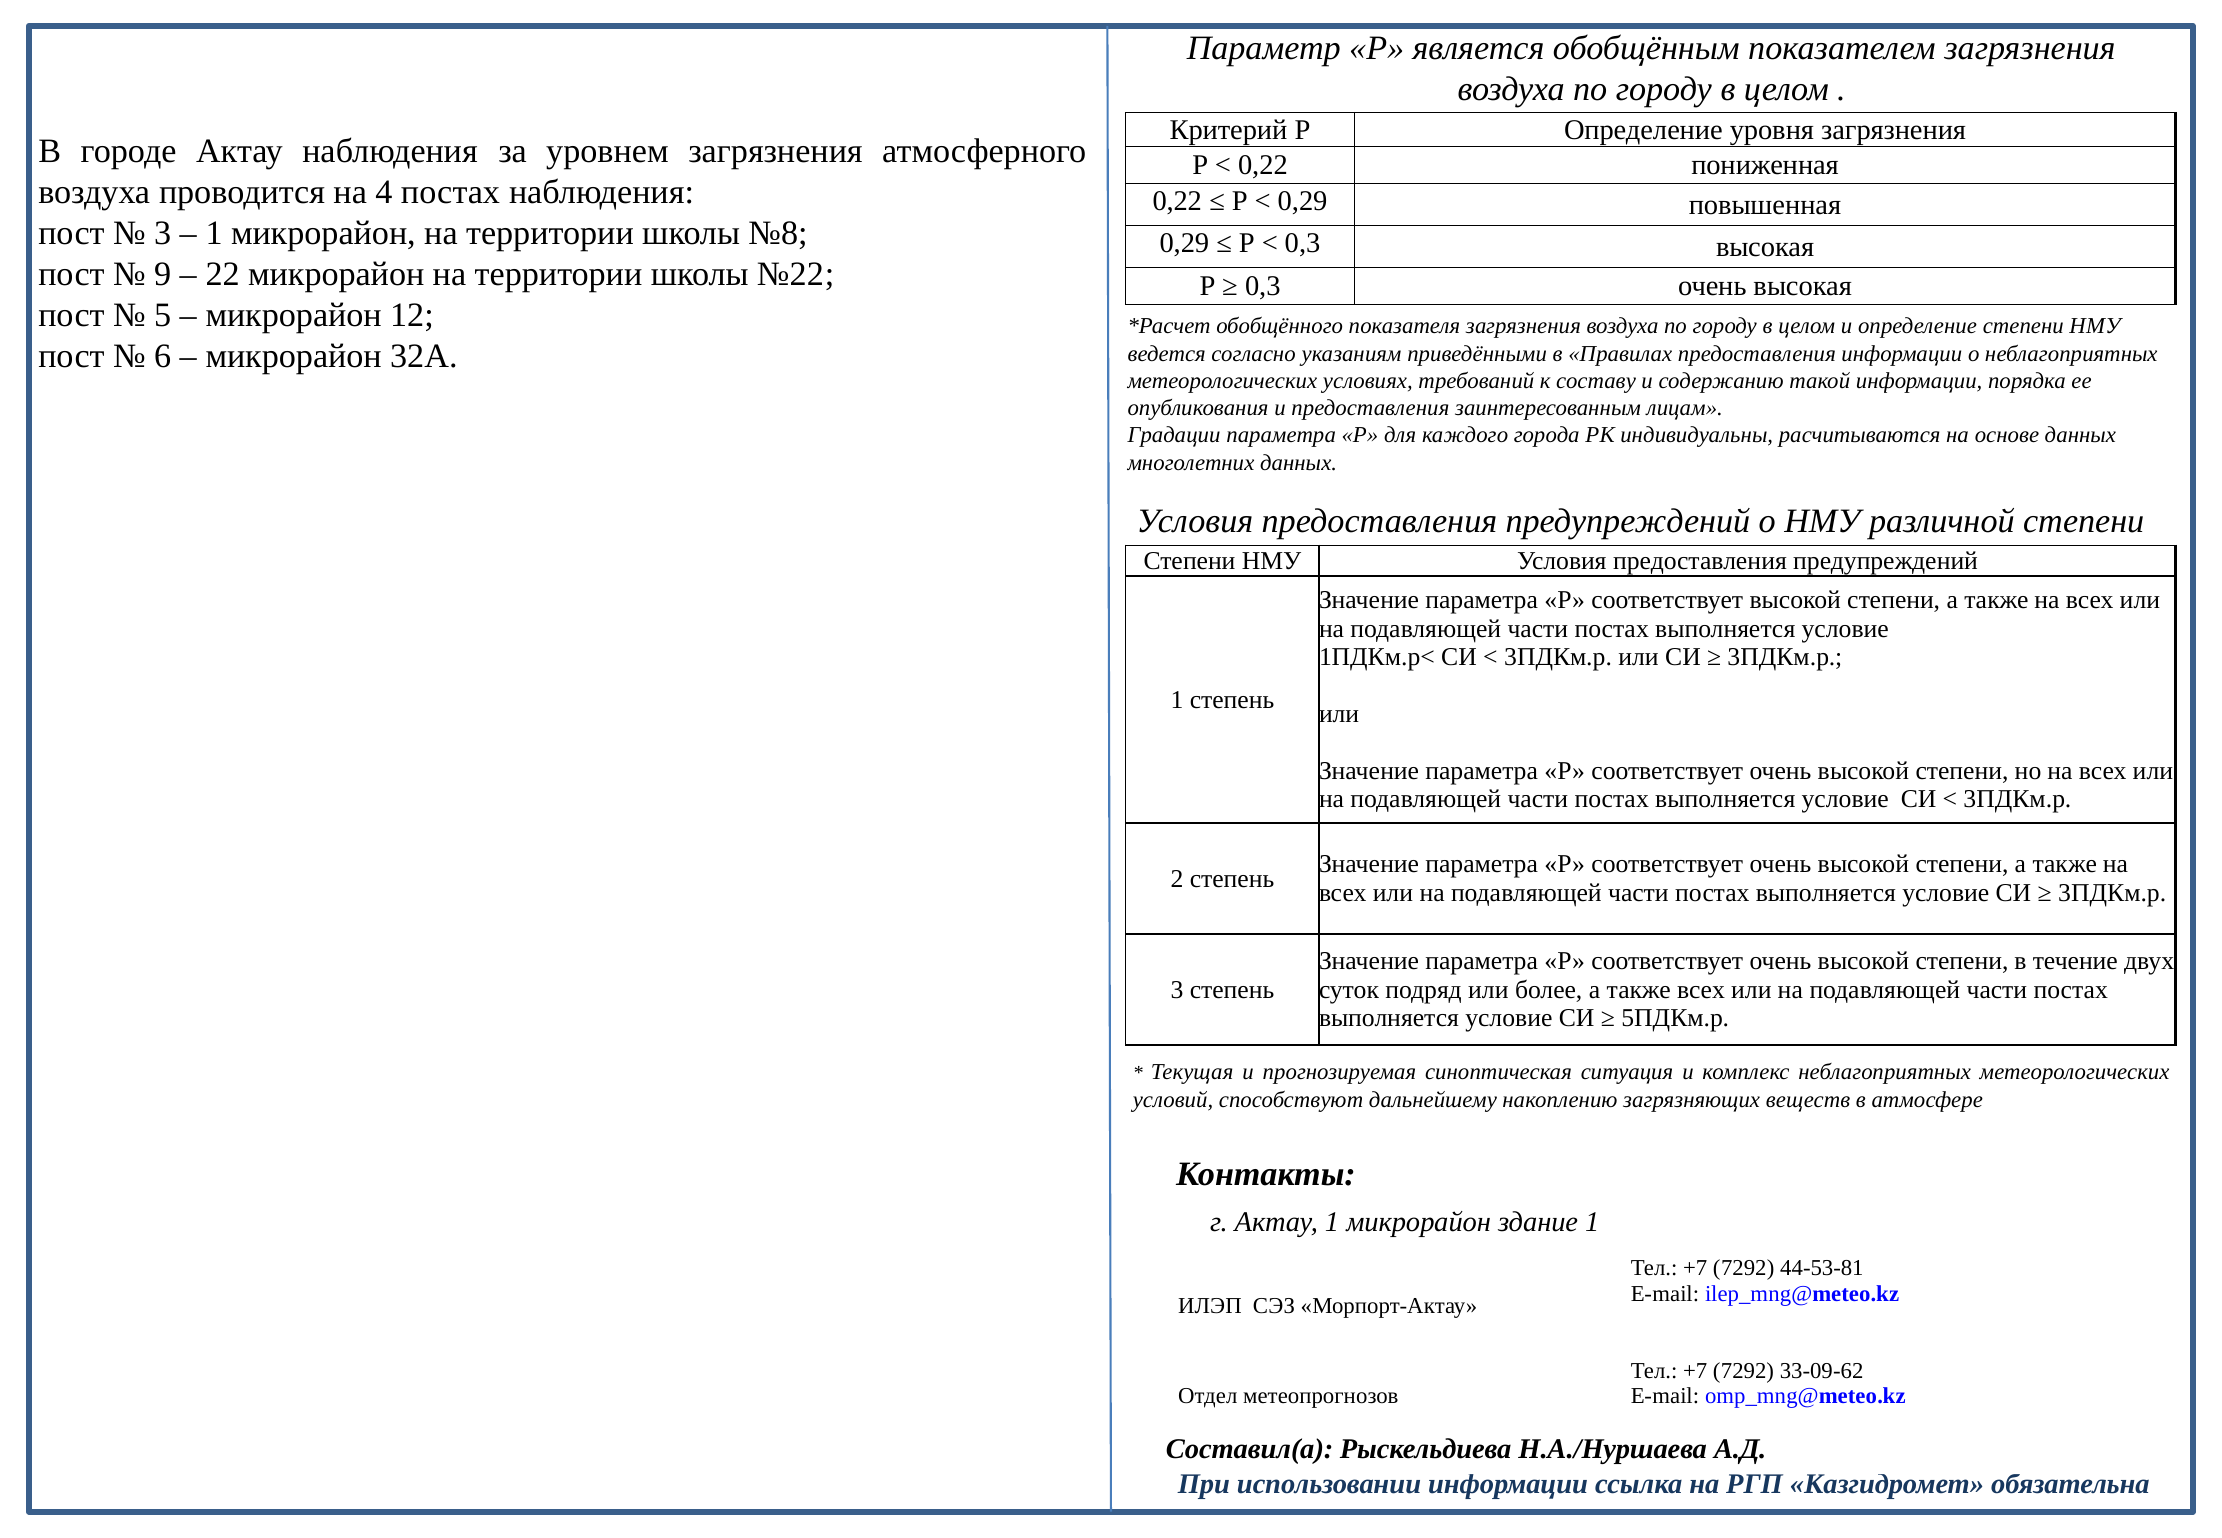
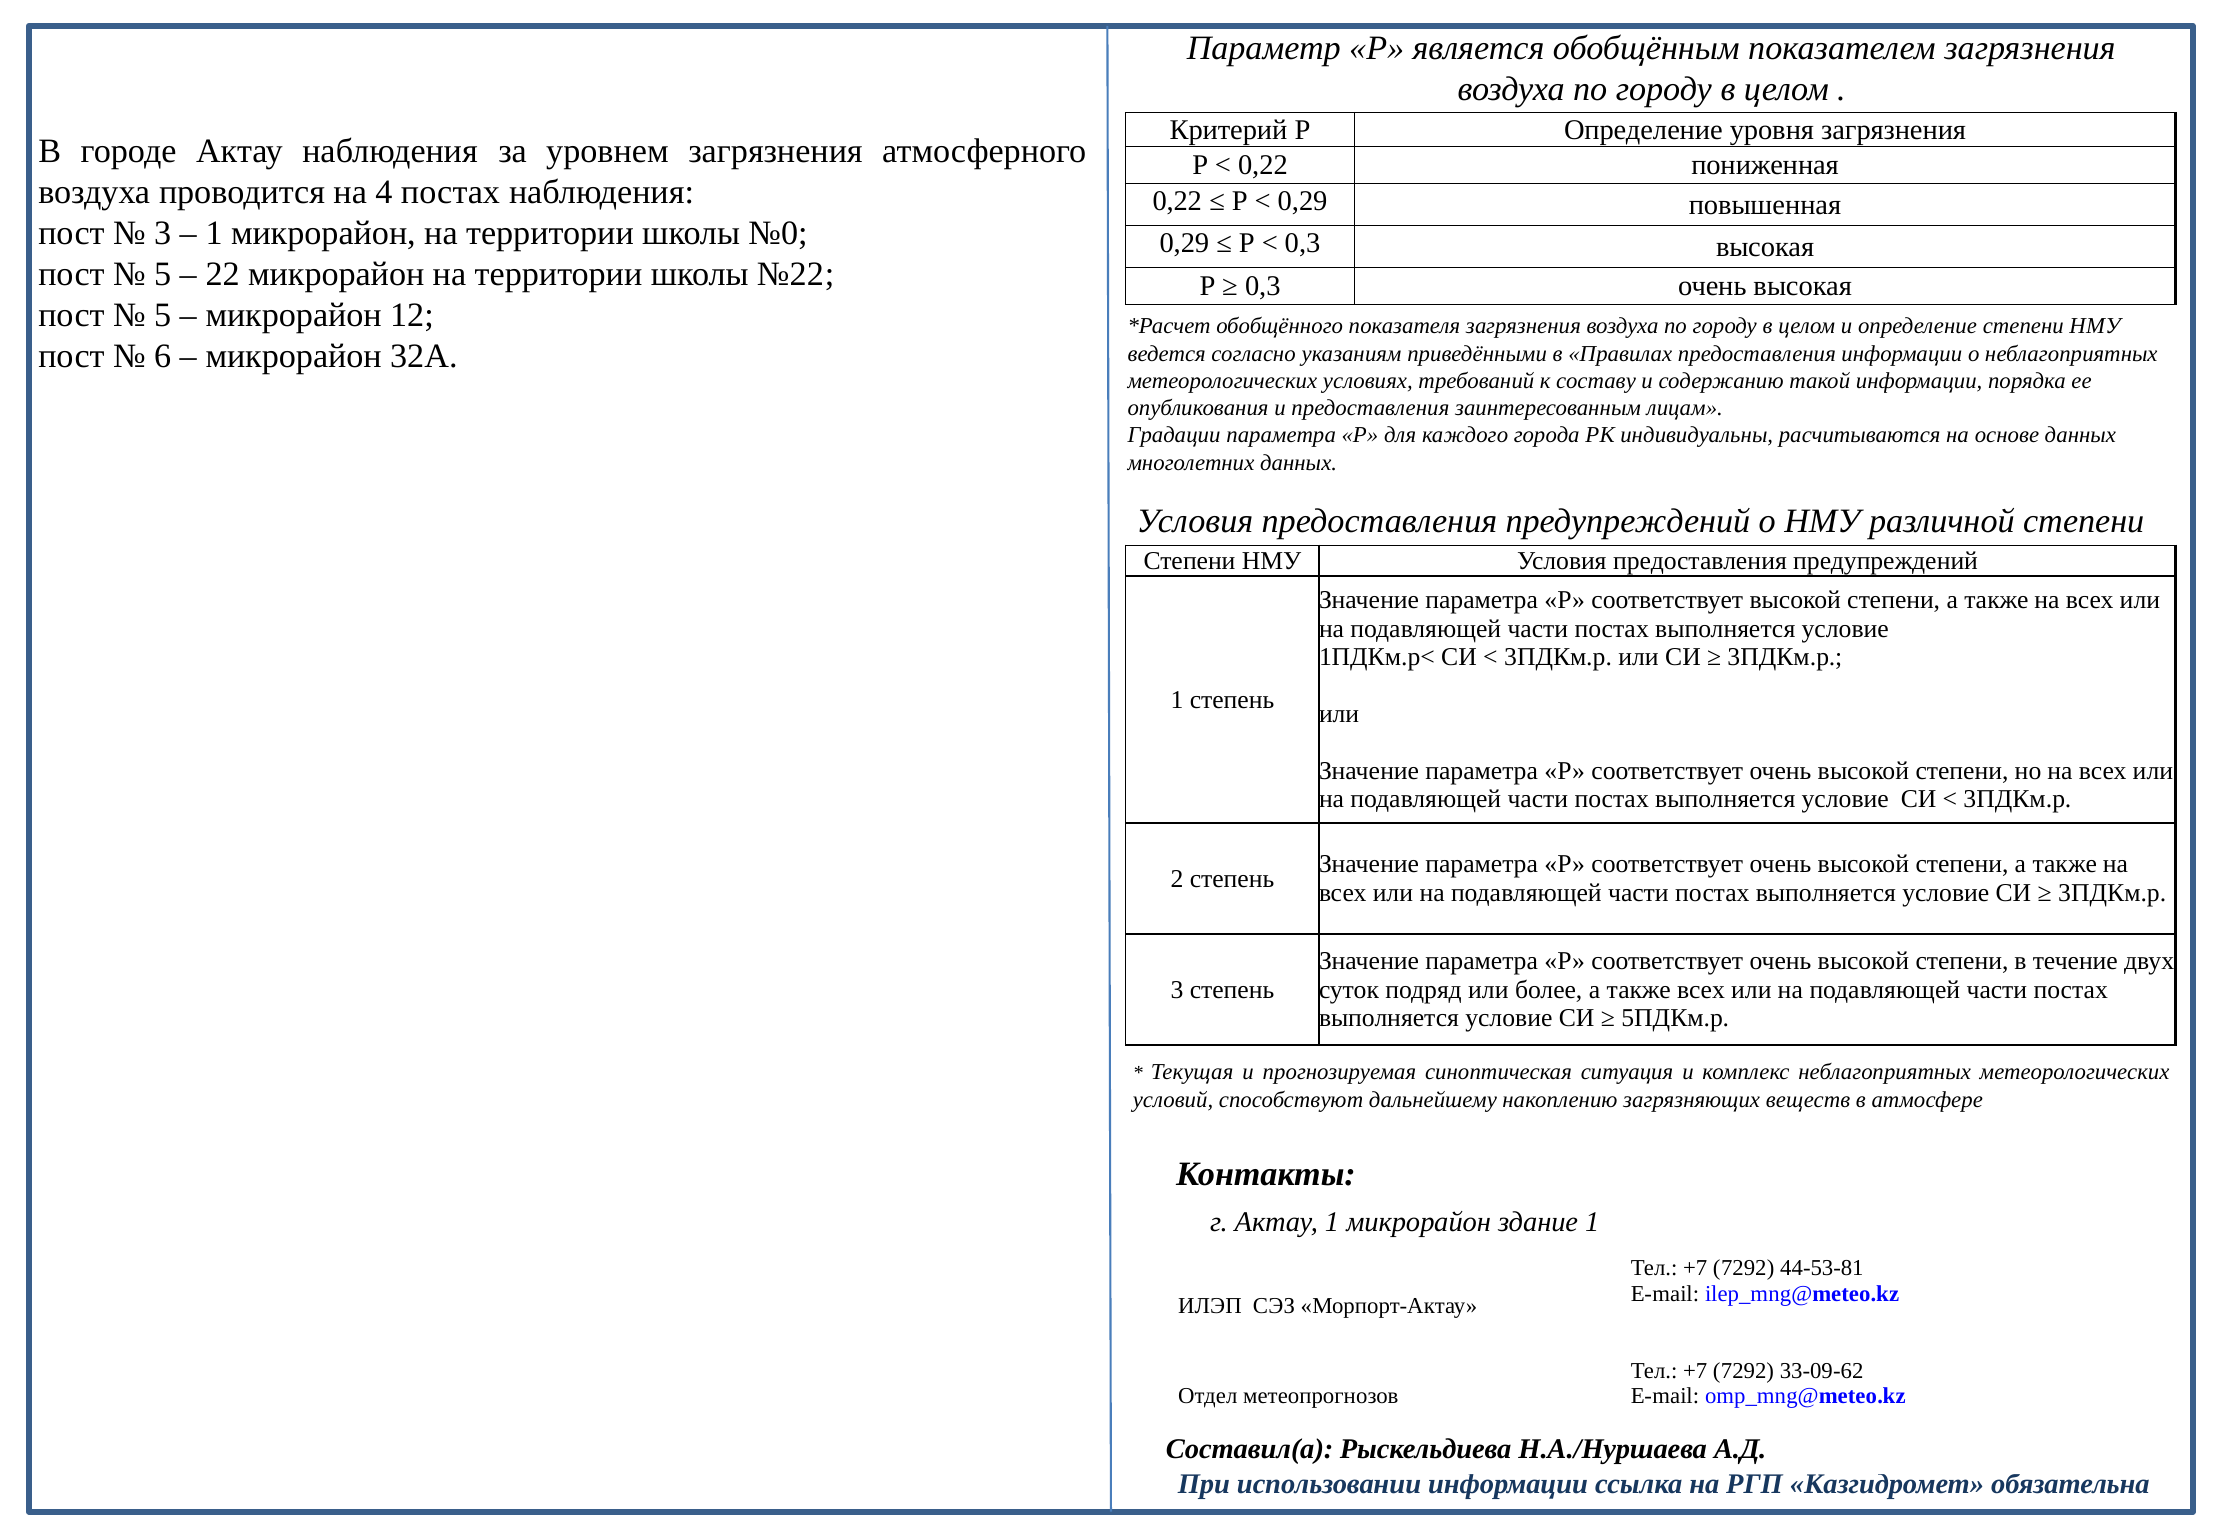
№8: №8 -> №0
9 at (163, 275): 9 -> 5
